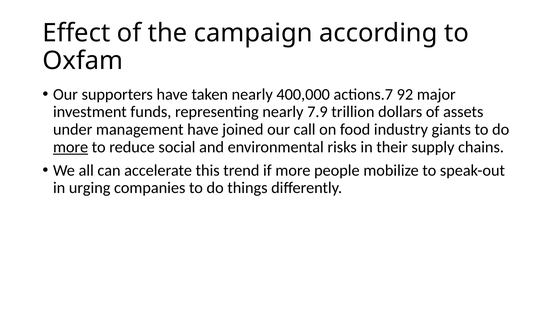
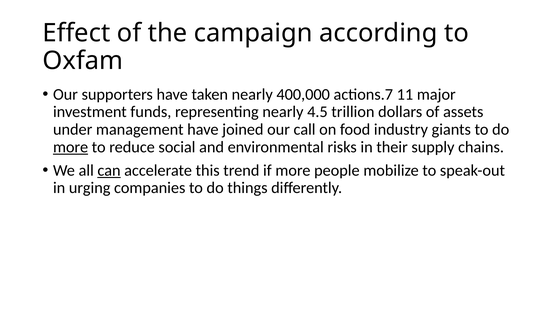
92: 92 -> 11
7.9: 7.9 -> 4.5
can underline: none -> present
